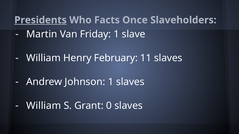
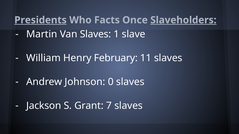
Slaveholders underline: none -> present
Van Friday: Friday -> Slaves
Johnson 1: 1 -> 0
William at (44, 106): William -> Jackson
0: 0 -> 7
